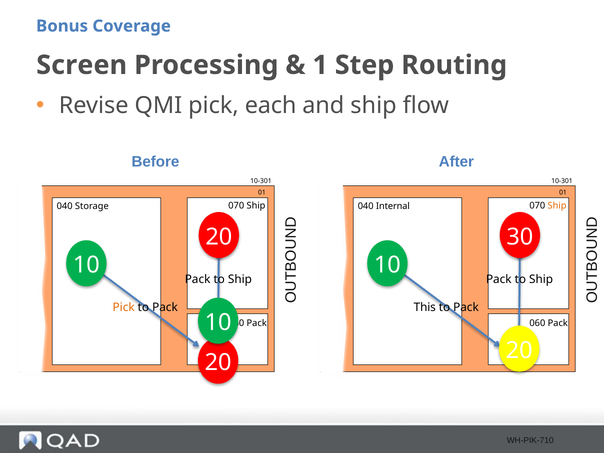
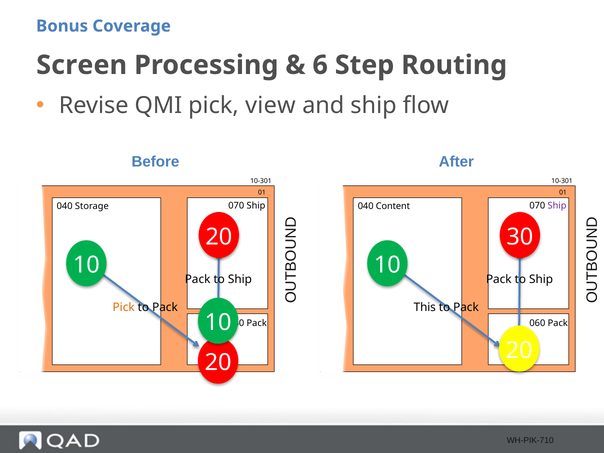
1: 1 -> 6
each: each -> view
Ship at (557, 206) colour: orange -> purple
Internal: Internal -> Content
